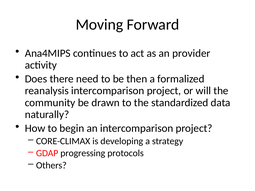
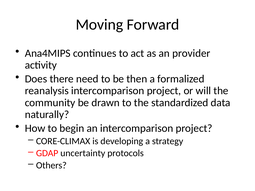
progressing: progressing -> uncertainty
